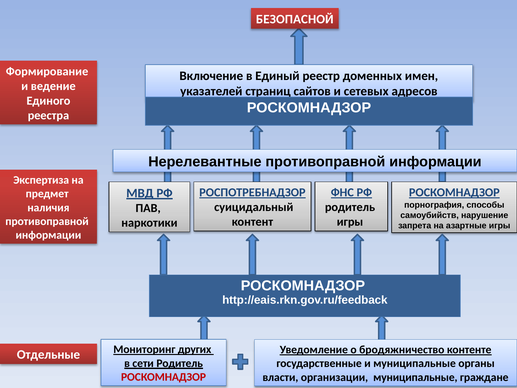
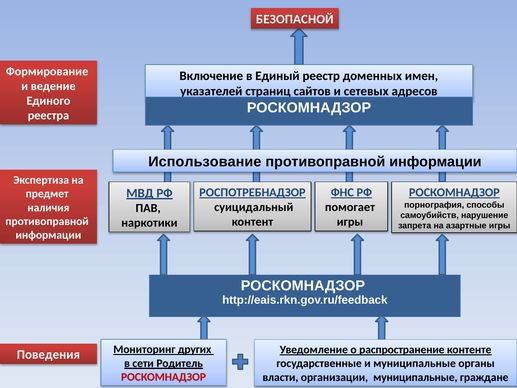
Нерелевантные: Нерелевантные -> Использование
родитель at (350, 207): родитель -> помогает
бродяжничество: бродяжничество -> распространение
Отдельные: Отдельные -> Поведения
